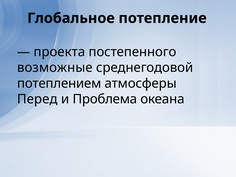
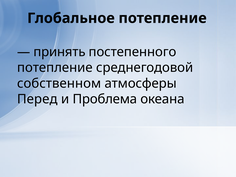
проекта: проекта -> принять
возможные at (55, 68): возможные -> потепление
потеплением: потеплением -> собственном
